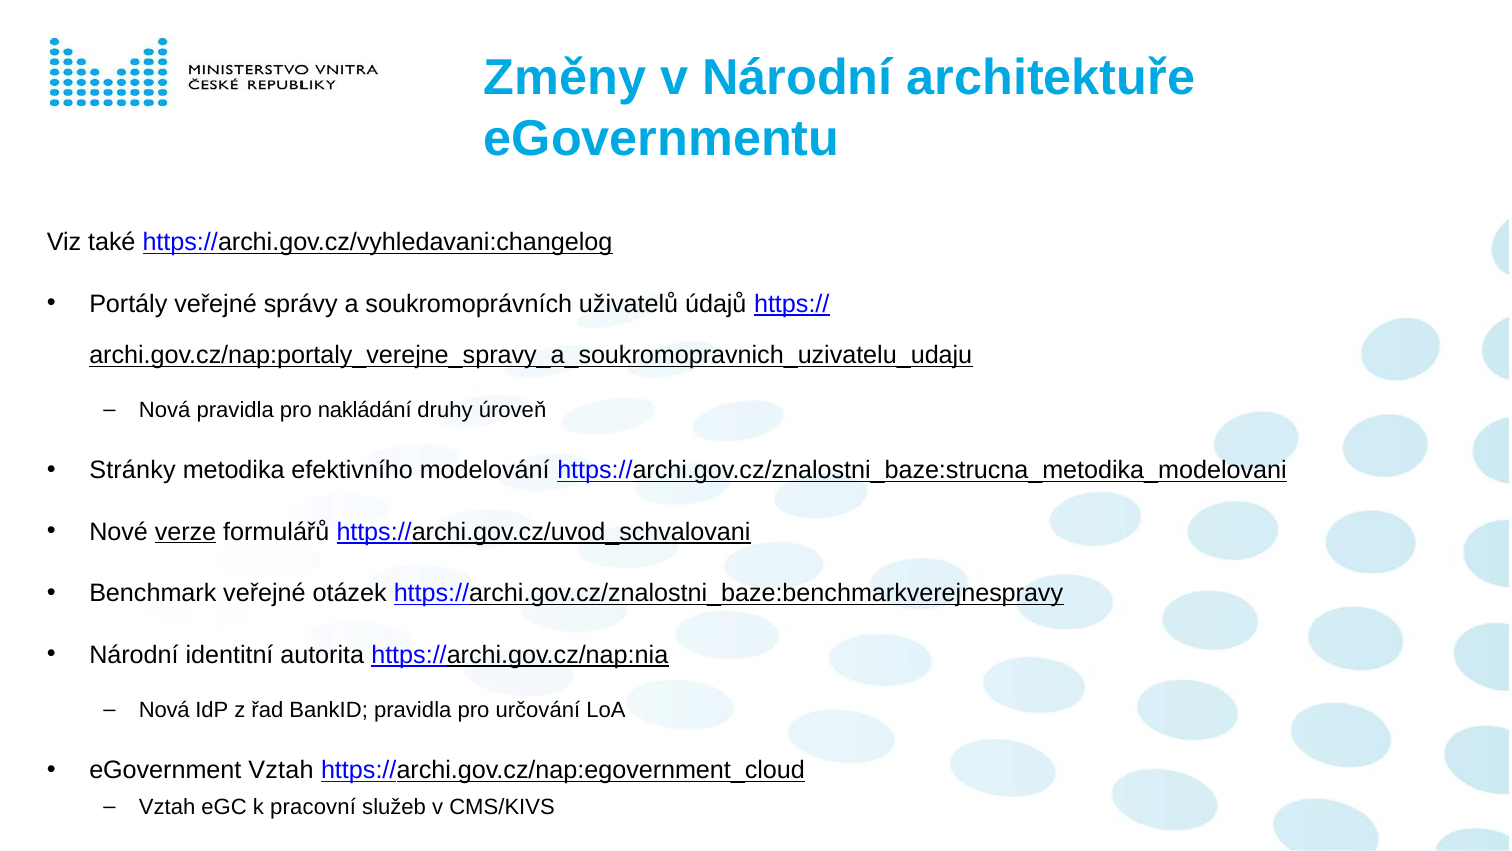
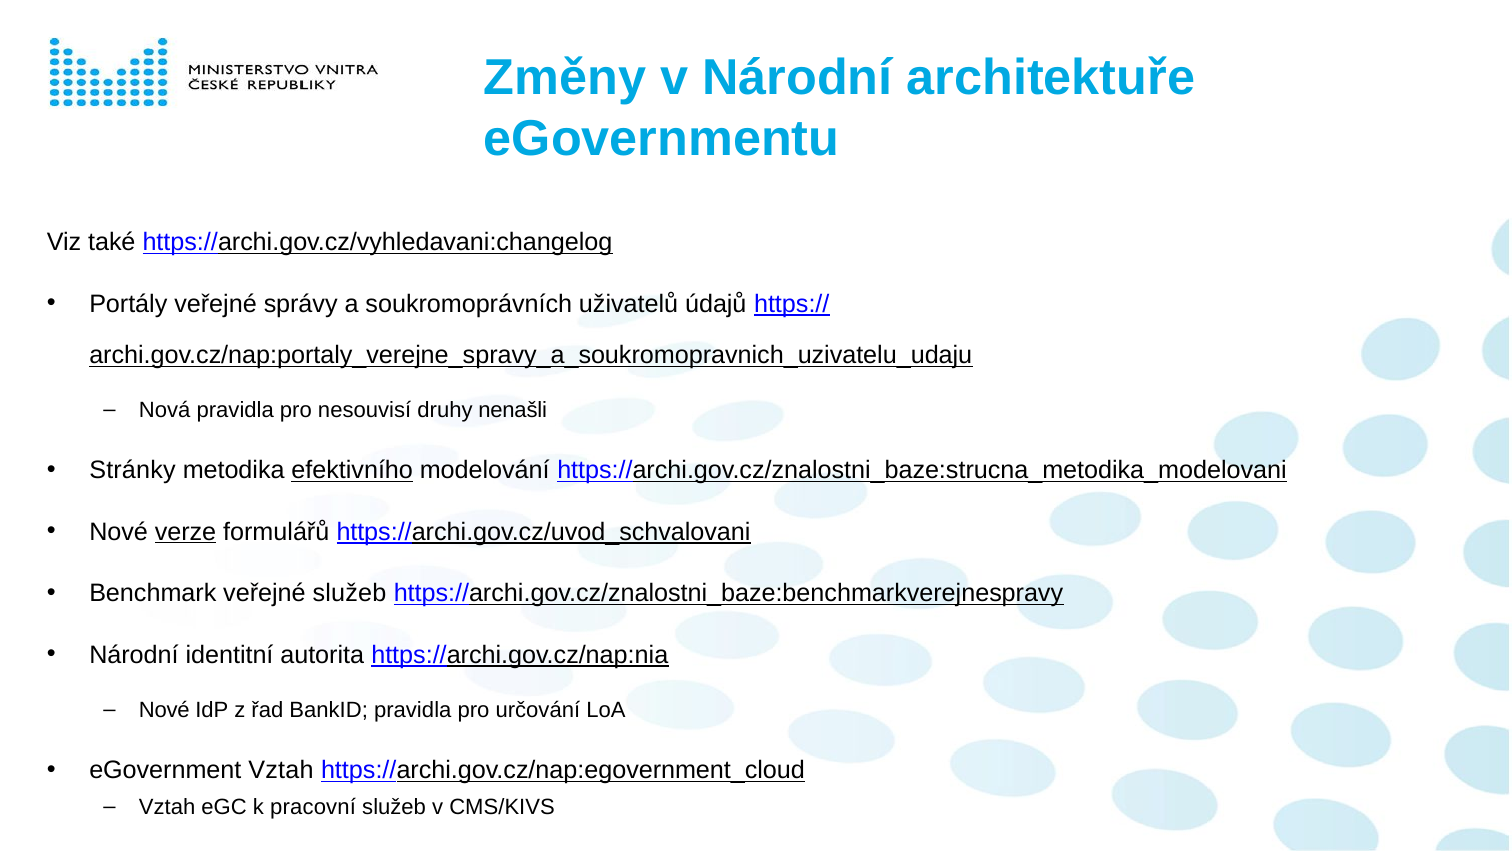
nakládání: nakládání -> nesouvisí
úroveň: úroveň -> nenašli
efektivního underline: none -> present
veřejné otázek: otázek -> služeb
Nová at (164, 710): Nová -> Nové
